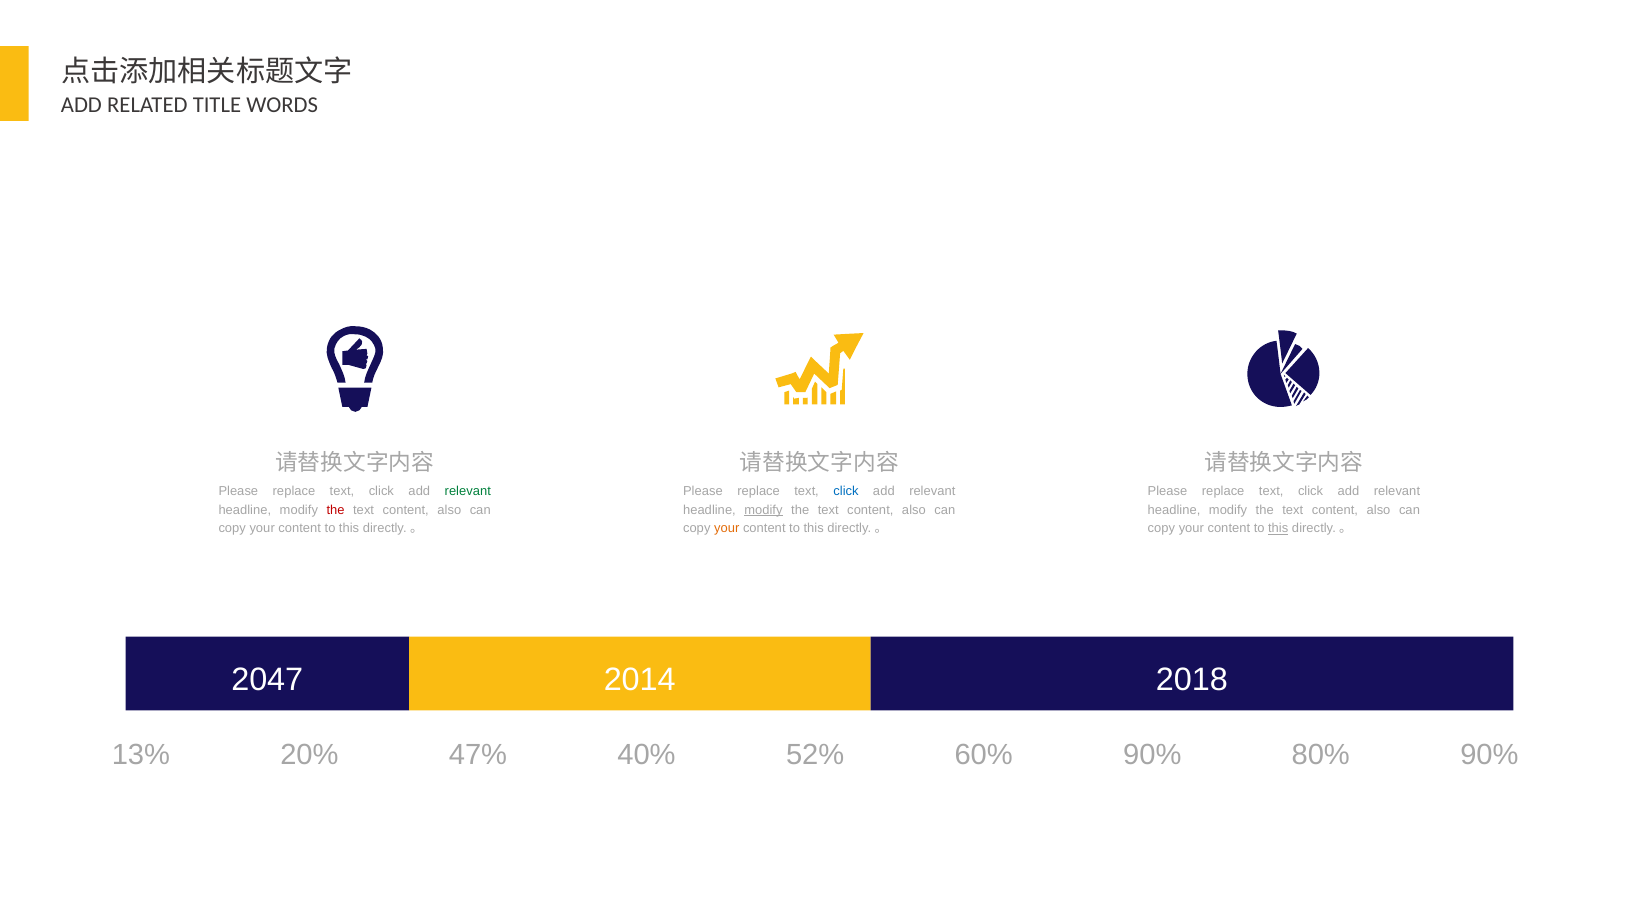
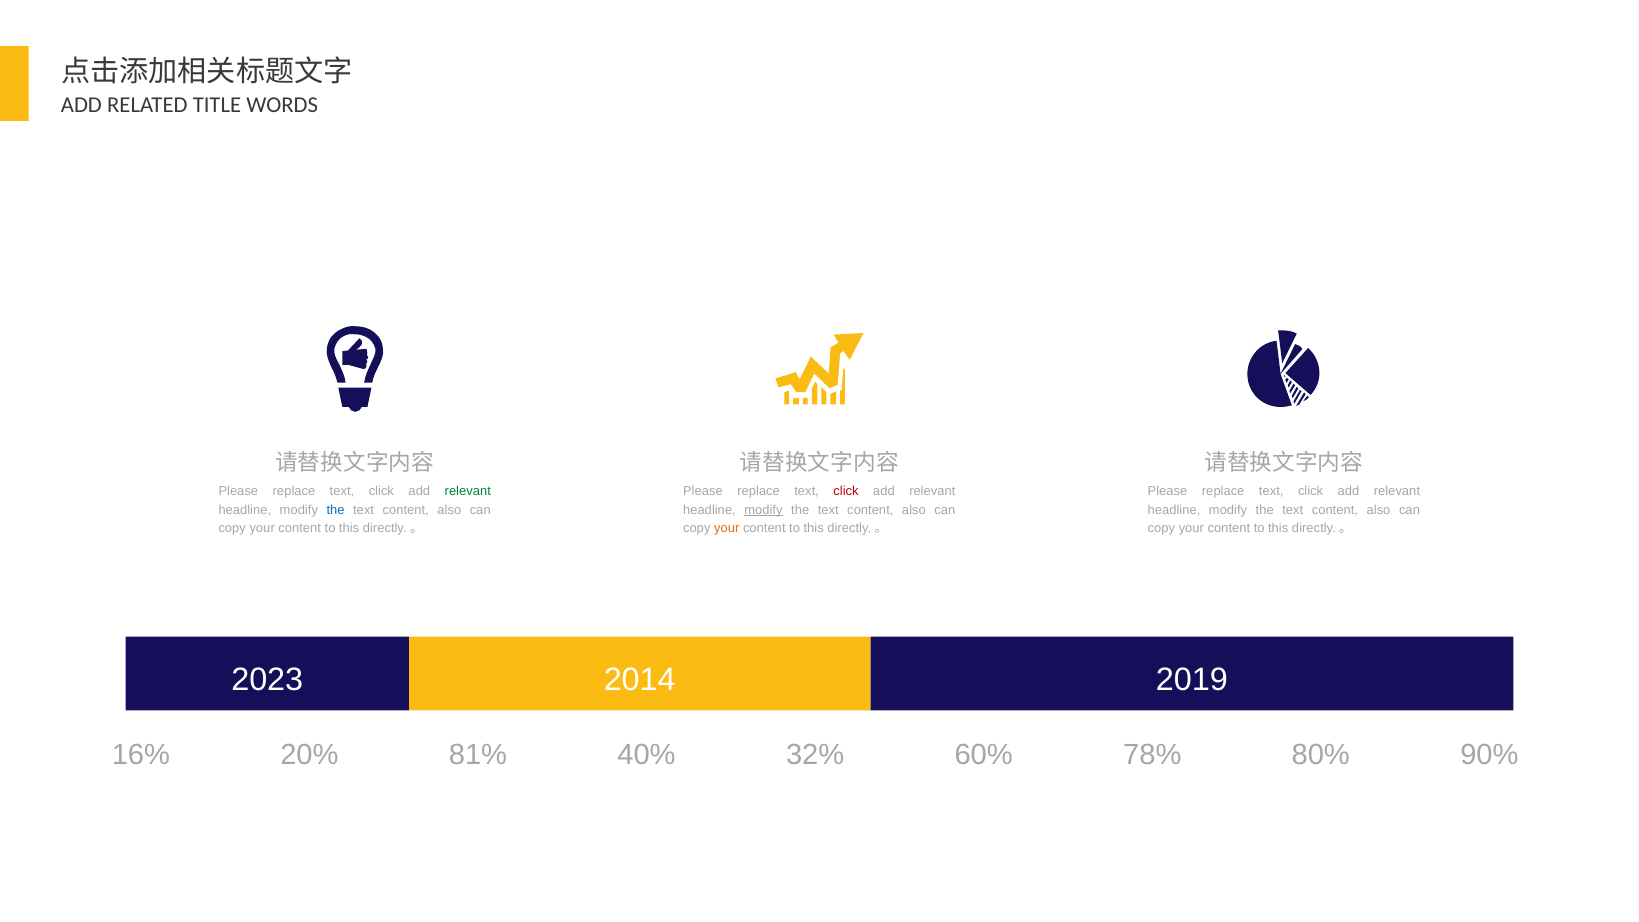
click at (846, 491) colour: blue -> red
the at (336, 510) colour: red -> blue
this at (1278, 528) underline: present -> none
2047: 2047 -> 2023
2018: 2018 -> 2019
13%: 13% -> 16%
47%: 47% -> 81%
52%: 52% -> 32%
60% 90%: 90% -> 78%
